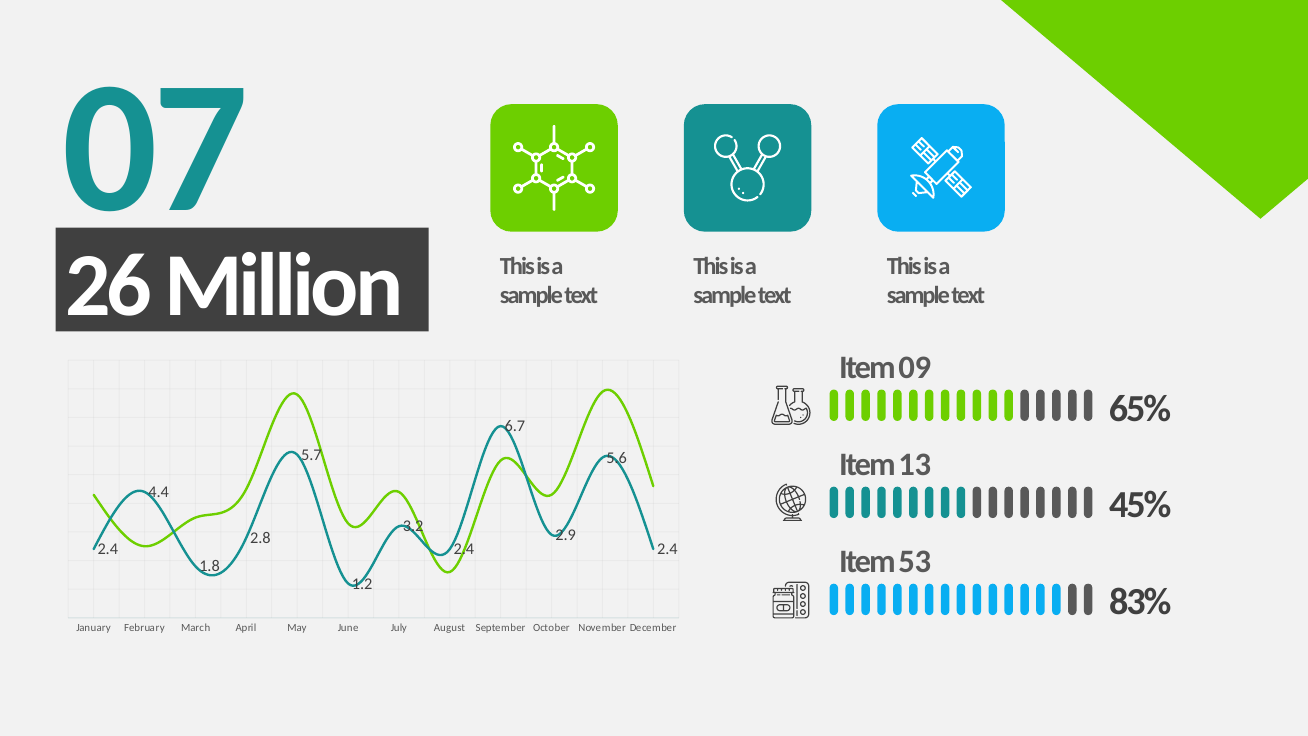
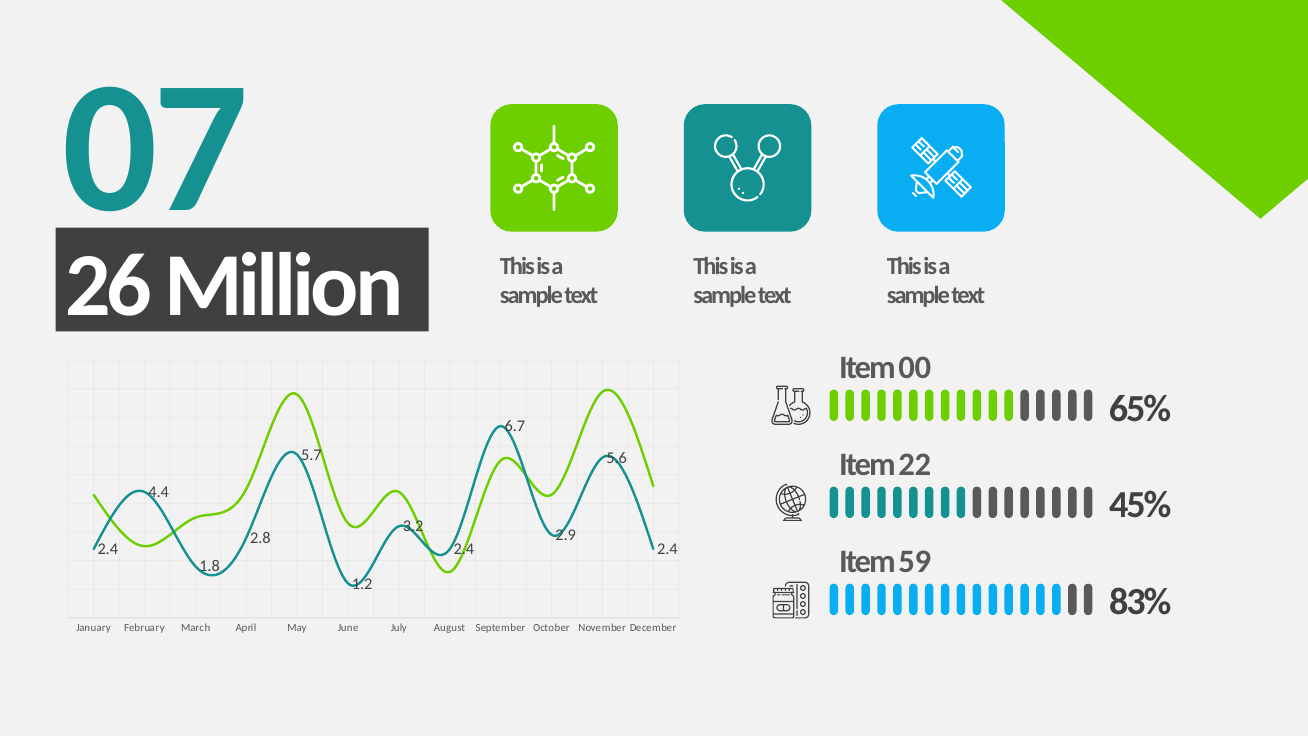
09: 09 -> 00
13: 13 -> 22
53: 53 -> 59
